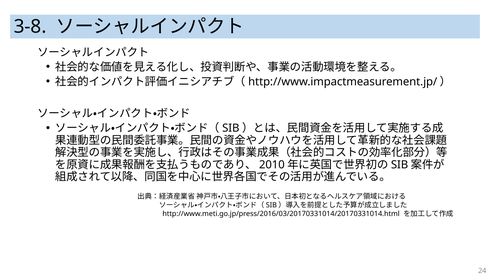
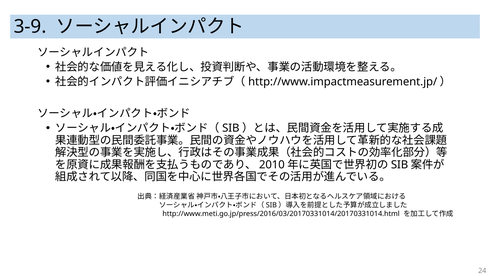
3-8: 3-8 -> 3-9
